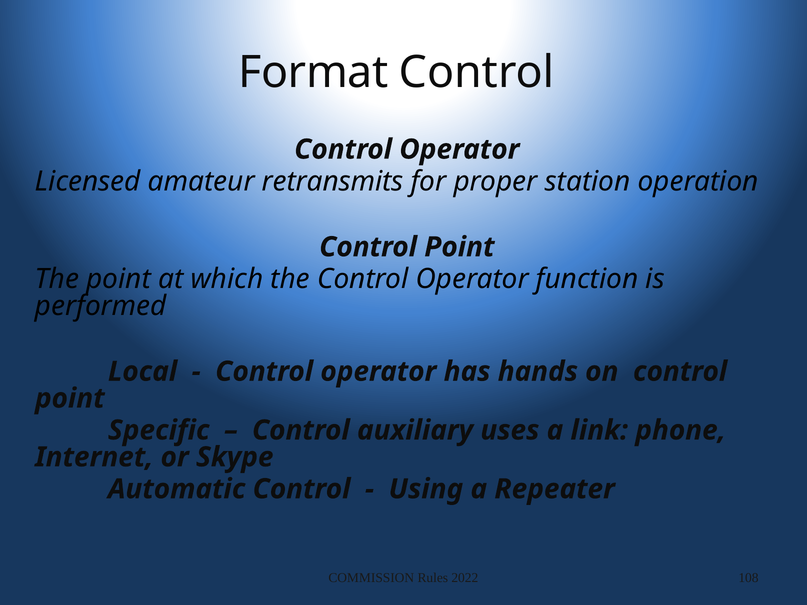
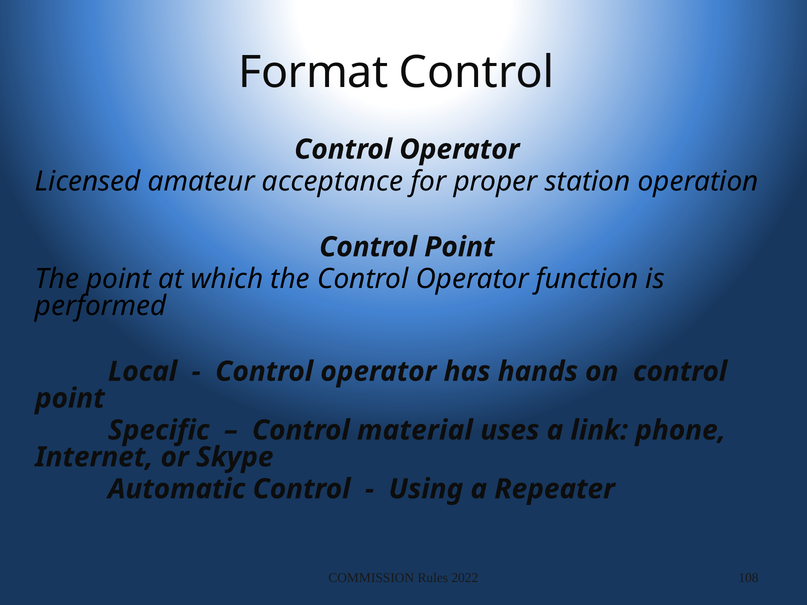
retransmits: retransmits -> acceptance
auxiliary: auxiliary -> material
